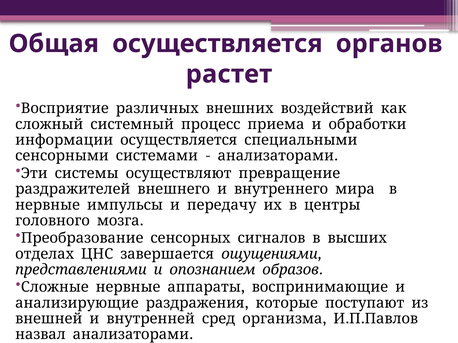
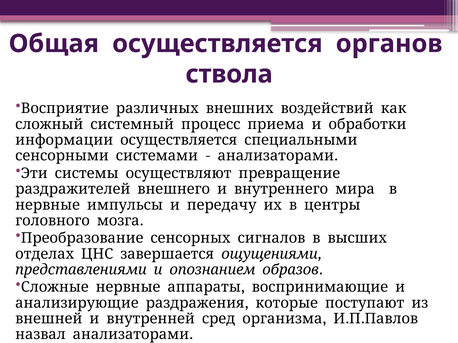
растет: растет -> ствола
